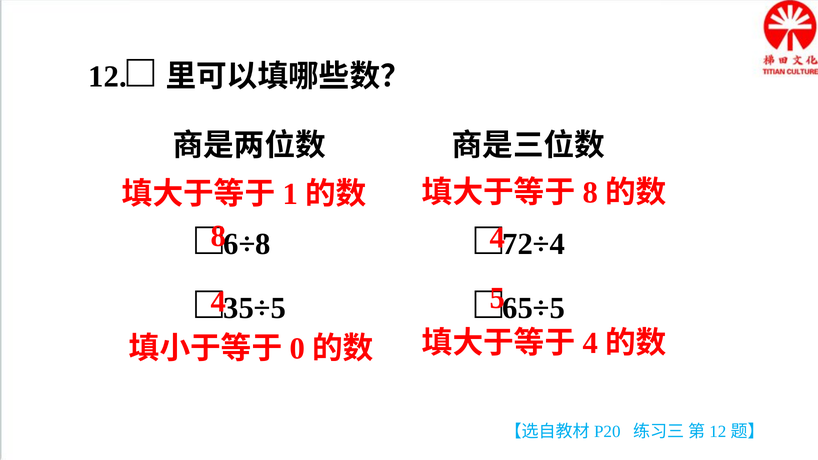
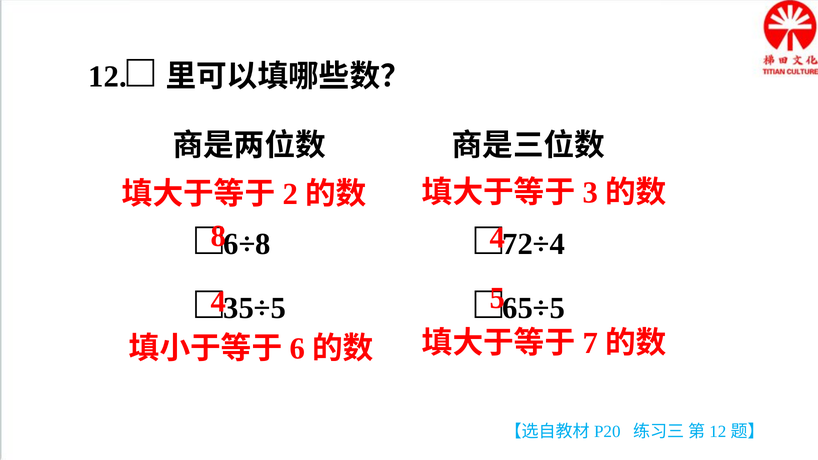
8 at (590, 193): 8 -> 3
1: 1 -> 2
4 at (590, 343): 4 -> 7
0: 0 -> 6
